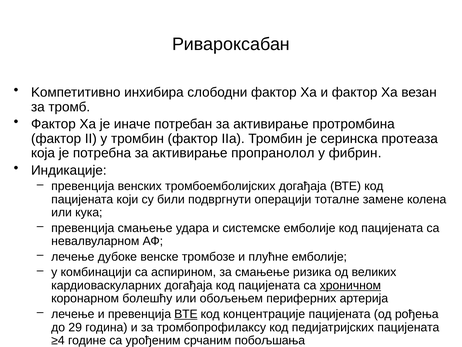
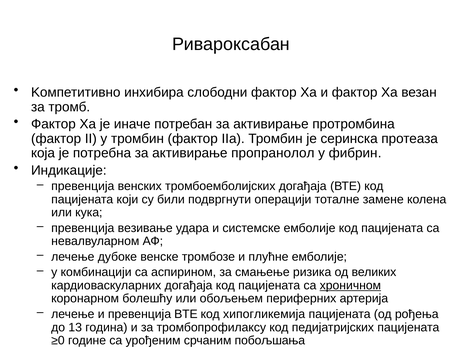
превенција смањење: смањење -> везивање
ВТЕ at (186, 314) underline: present -> none
концентрације: концентрације -> хипогликемија
29: 29 -> 13
≥4: ≥4 -> ≥0
